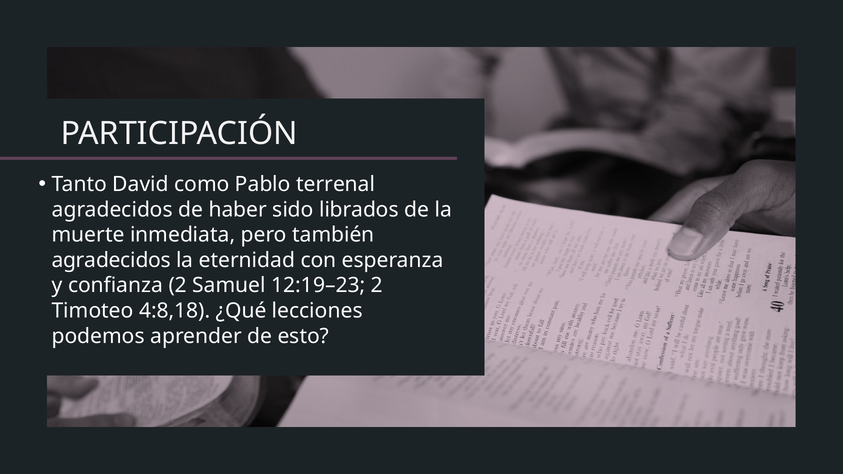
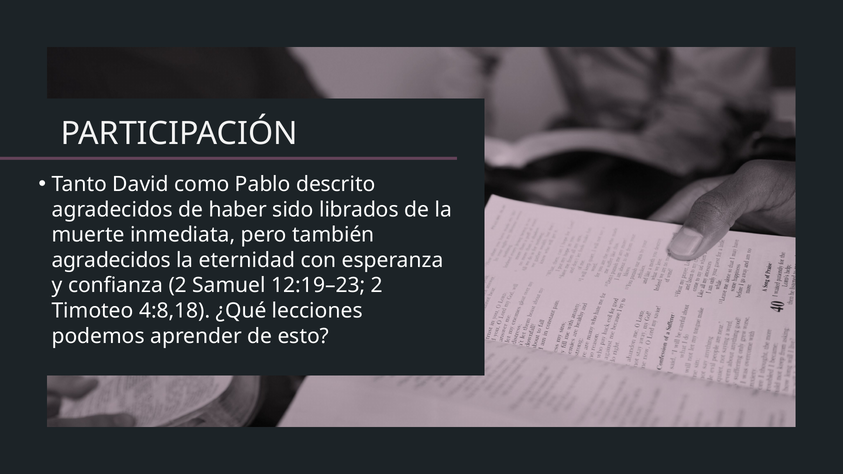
terrenal: terrenal -> descrito
